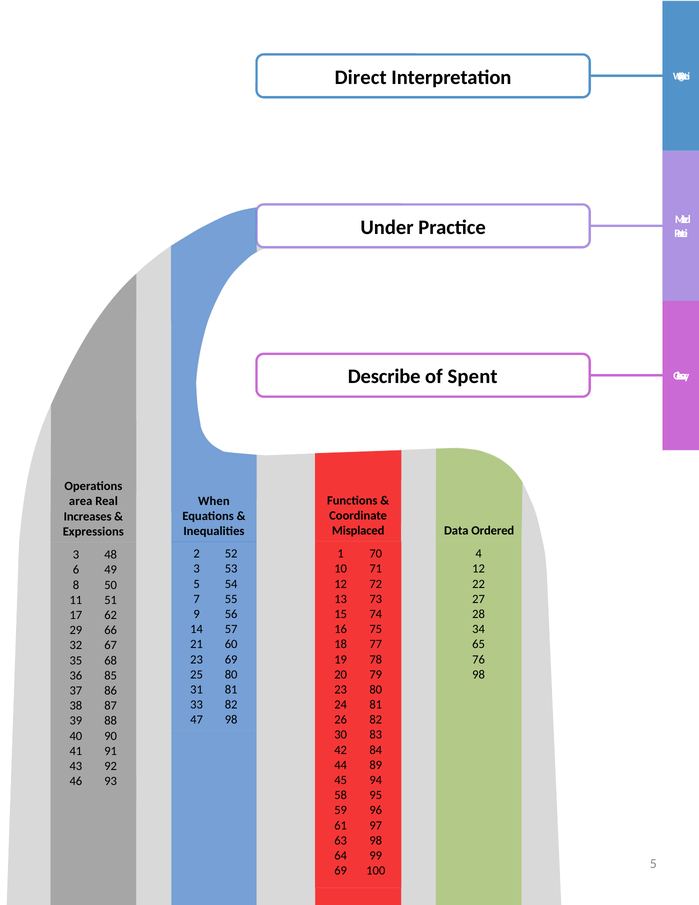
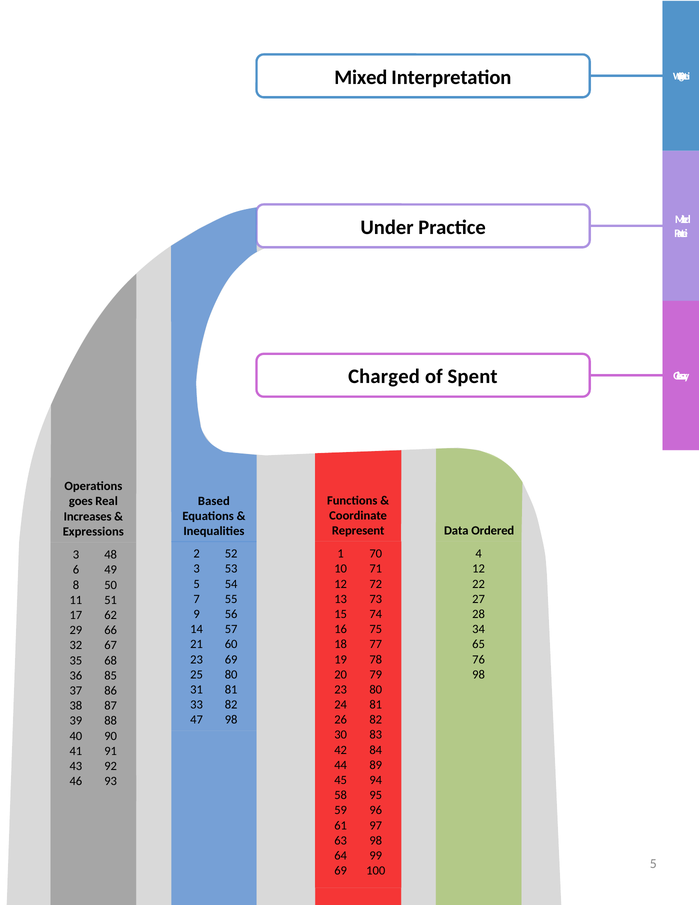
Direct: Direct -> Mixed
Describe: Describe -> Charged
When: When -> Based
area: area -> goes
Misplaced: Misplaced -> Represent
